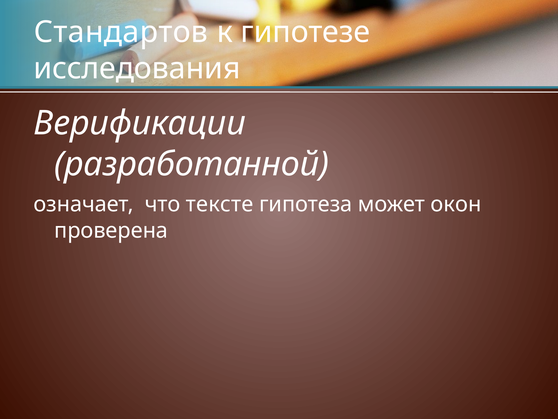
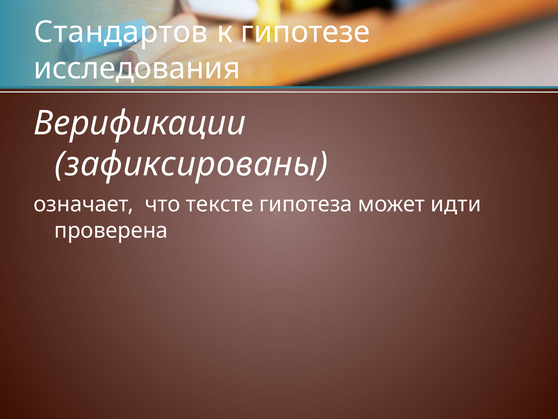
разработанной: разработанной -> зафиксированы
окон: окон -> идти
